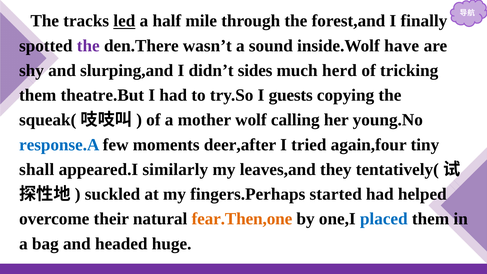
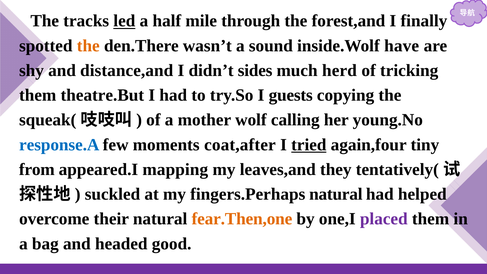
the at (88, 46) colour: purple -> orange
slurping,and: slurping,and -> distance,and
deer,after: deer,after -> coat,after
tried underline: none -> present
shall: shall -> from
similarly: similarly -> mapping
fingers.Perhaps started: started -> natural
placed colour: blue -> purple
huge: huge -> good
